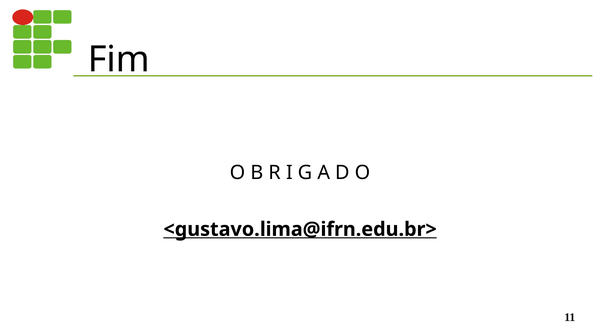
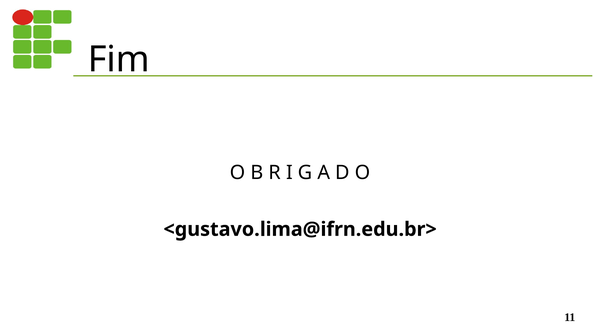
<gustavo.lima@ifrn.edu.br> underline: present -> none
